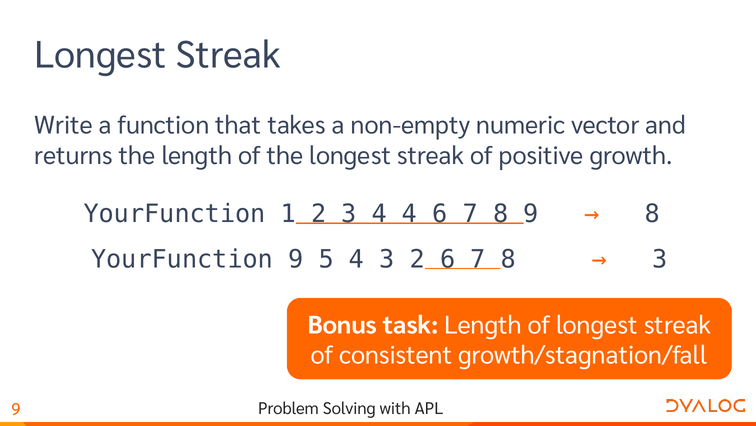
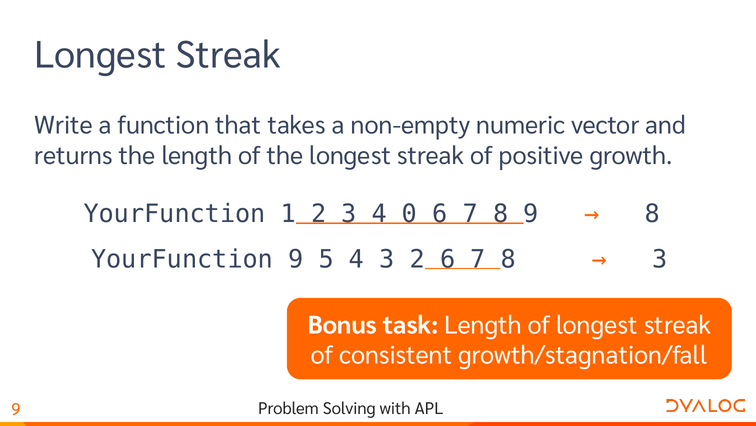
4 4: 4 -> 0
